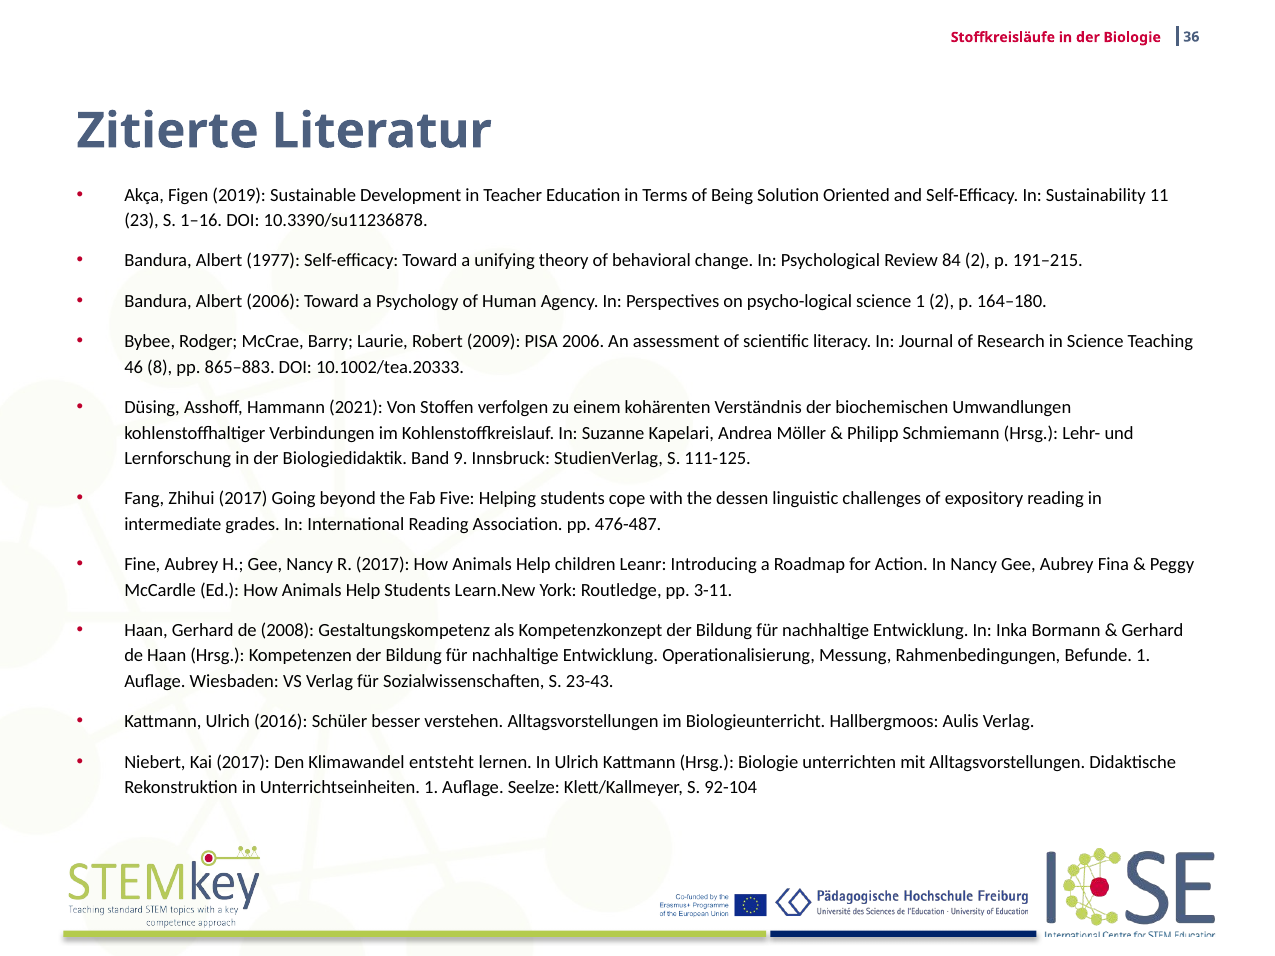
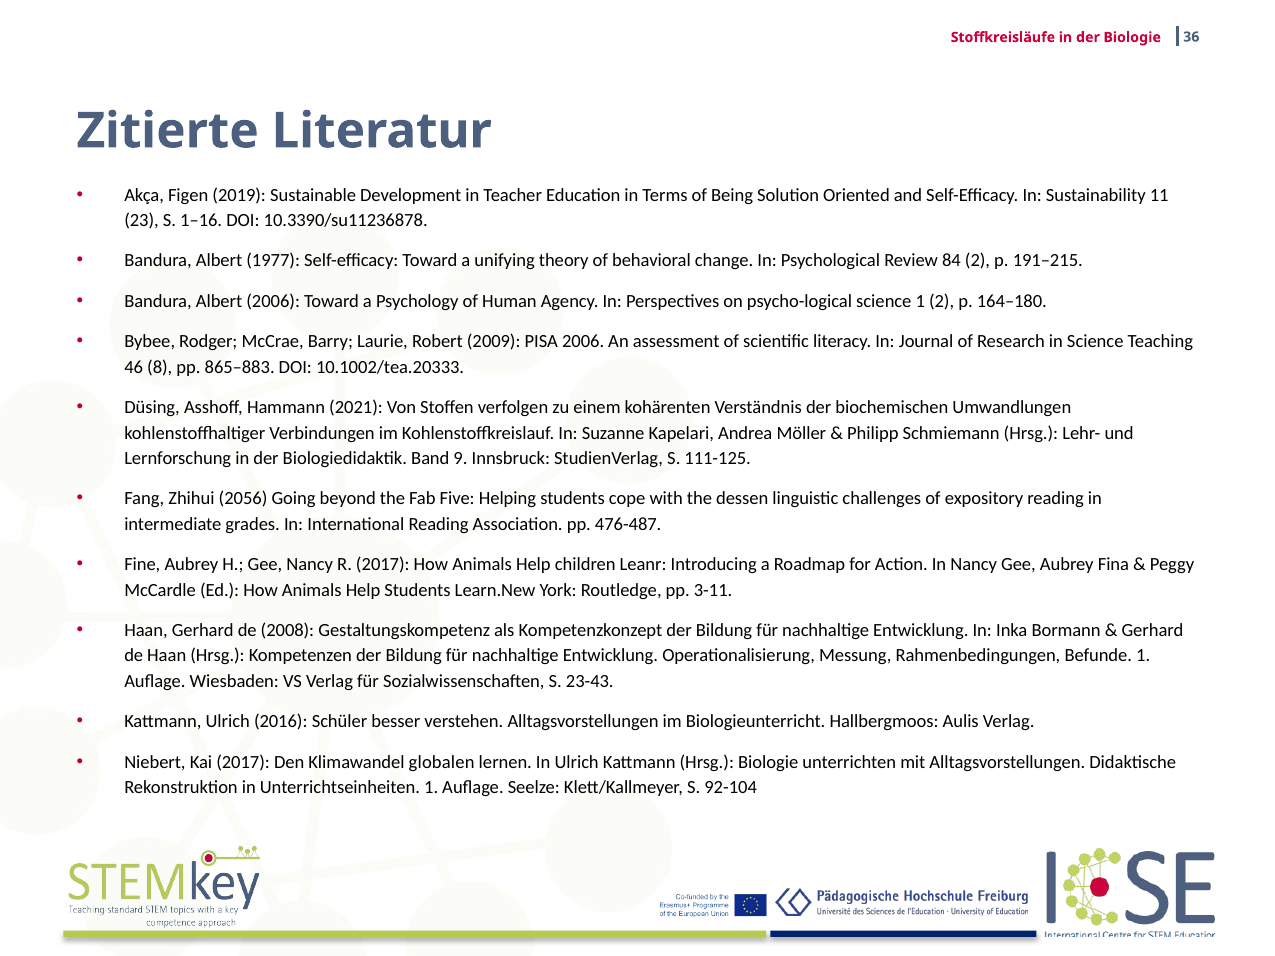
Zhihui 2017: 2017 -> 2056
entsteht: entsteht -> globalen
